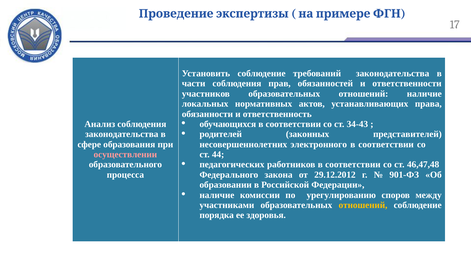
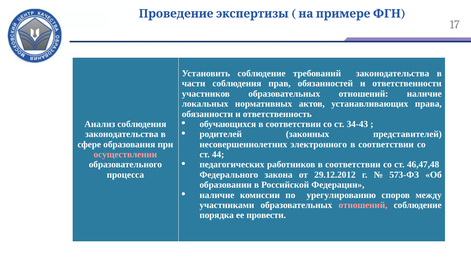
901-ФЗ: 901-ФЗ -> 573-ФЗ
отношений at (363, 205) colour: yellow -> pink
здоровья: здоровья -> провести
